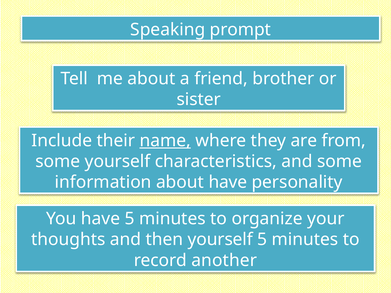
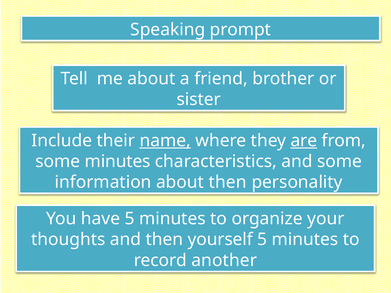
are underline: none -> present
some yourself: yourself -> minutes
about have: have -> then
